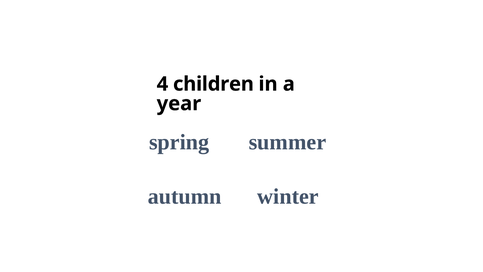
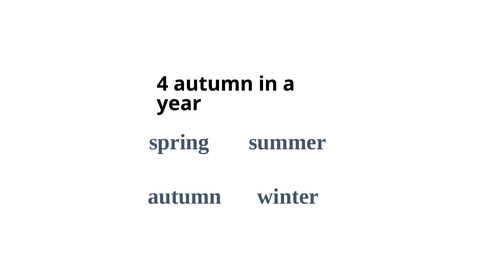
4 children: children -> autumn
